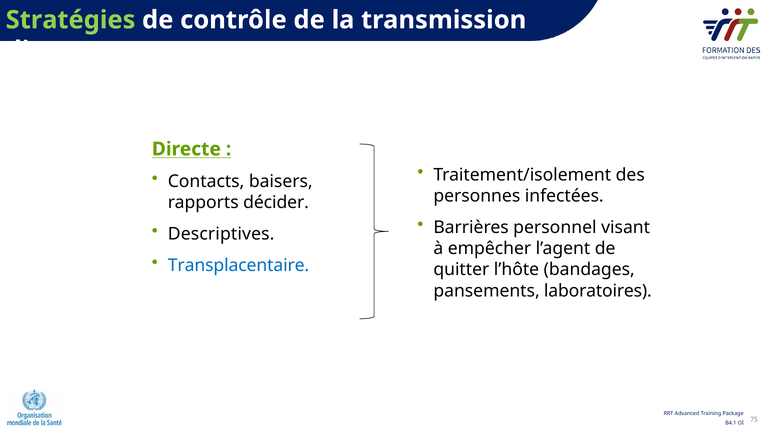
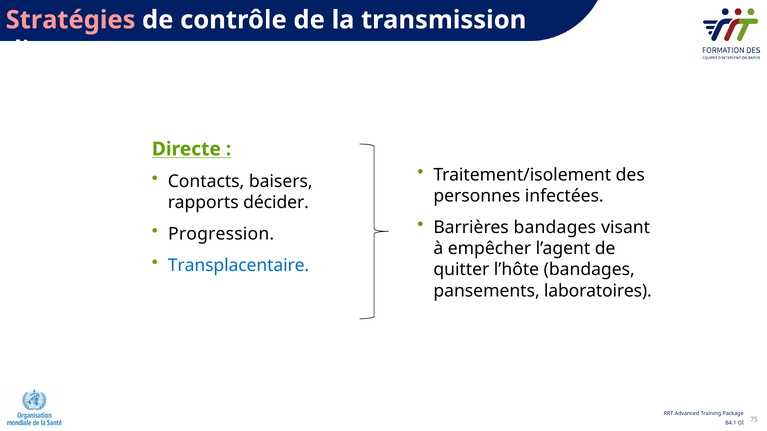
Stratégies colour: light green -> pink
Barrières personnel: personnel -> bandages
Descriptives: Descriptives -> Progression
